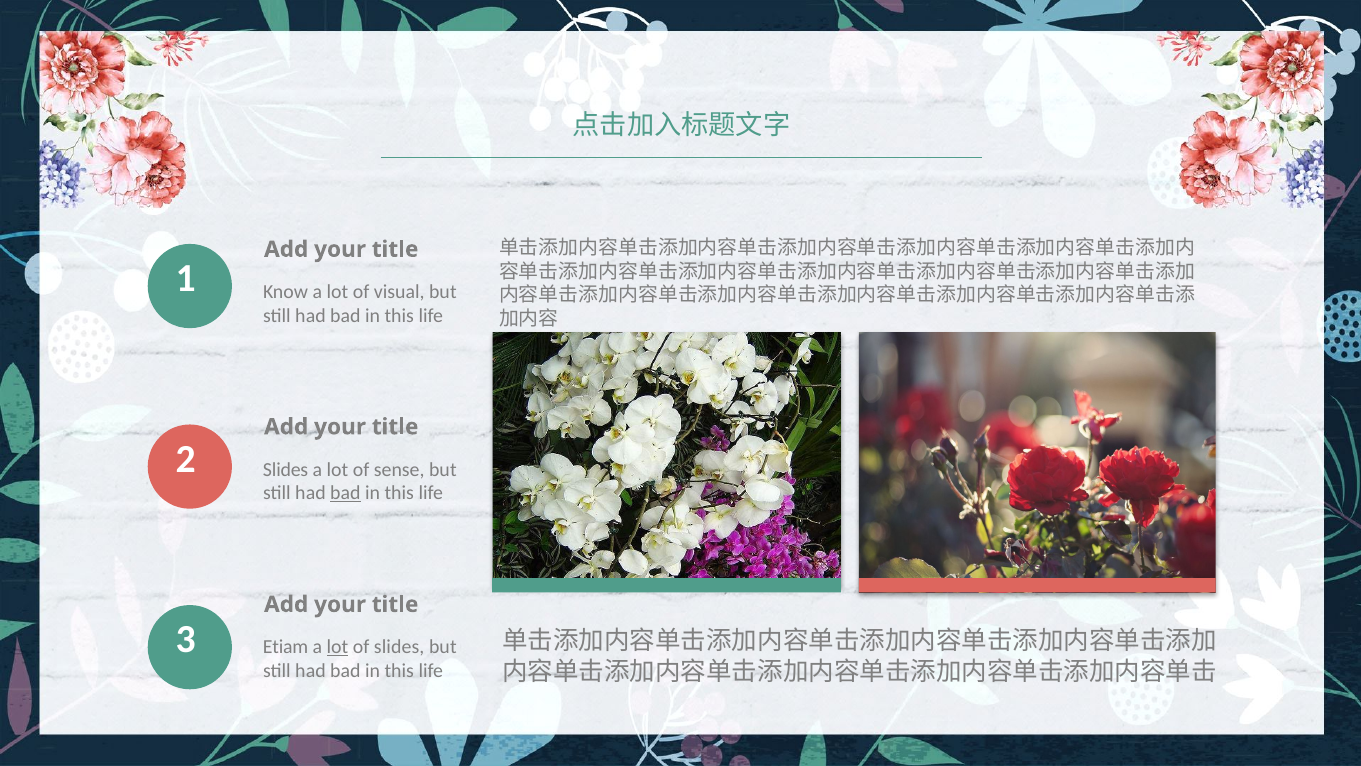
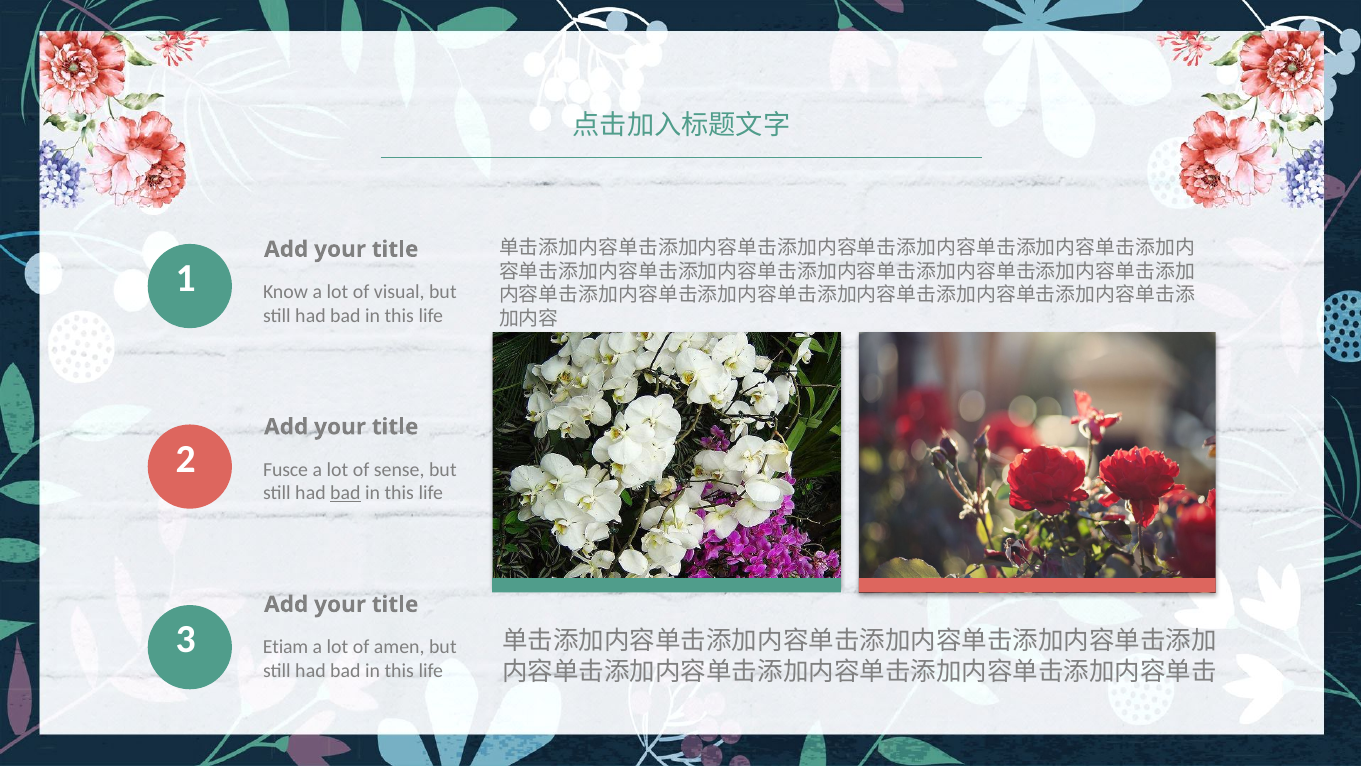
Slides at (286, 469): Slides -> Fusce
lot at (337, 647) underline: present -> none
of slides: slides -> amen
